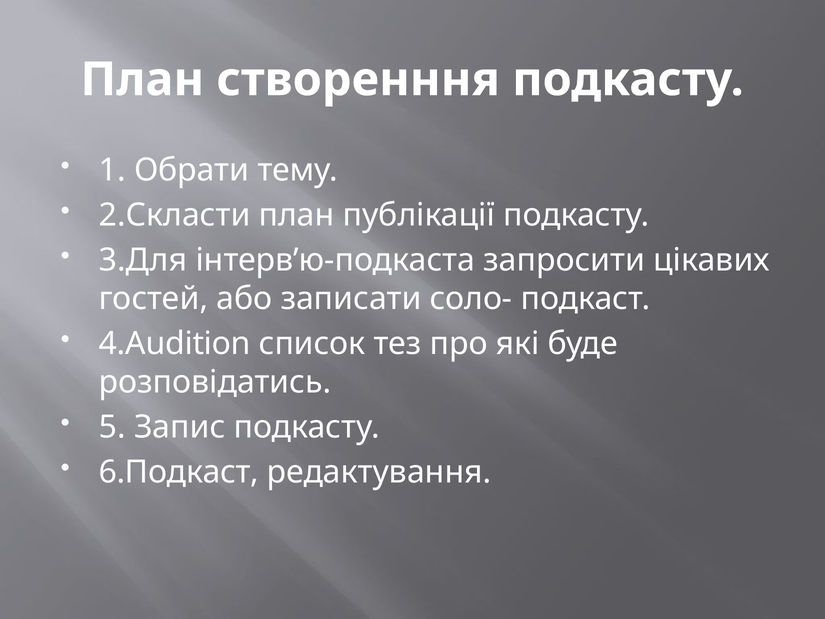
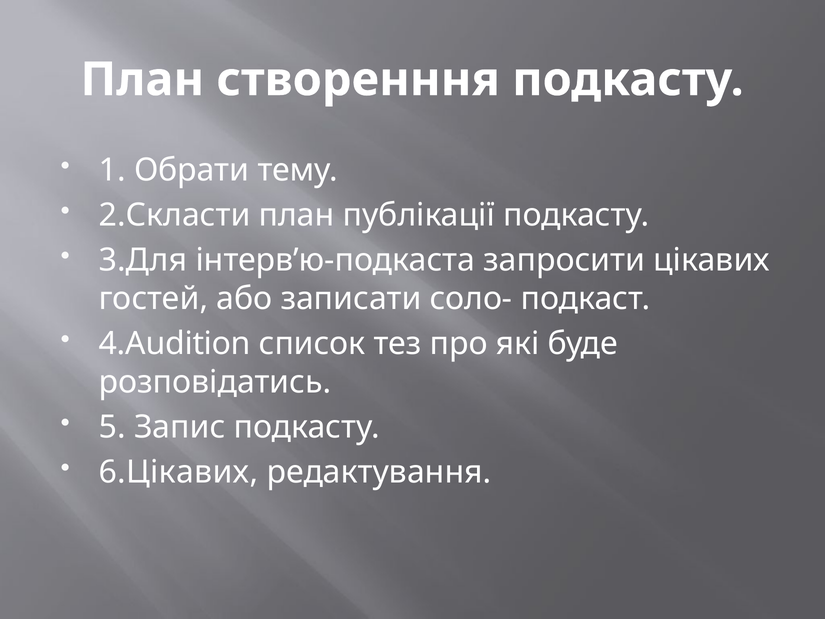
6.Подкаст: 6.Подкаст -> 6.Цікавих
